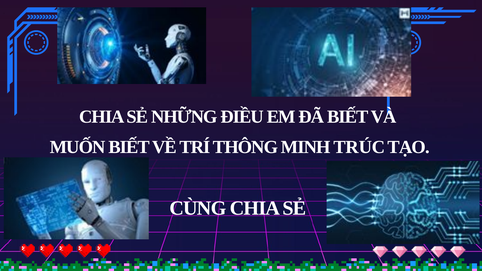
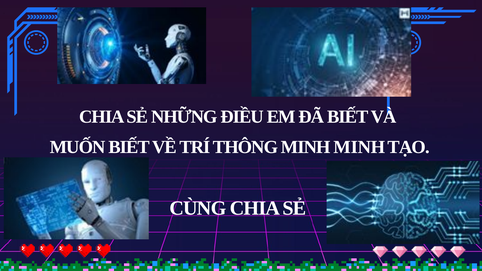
MINH TRÚC: TRÚC -> MINH
